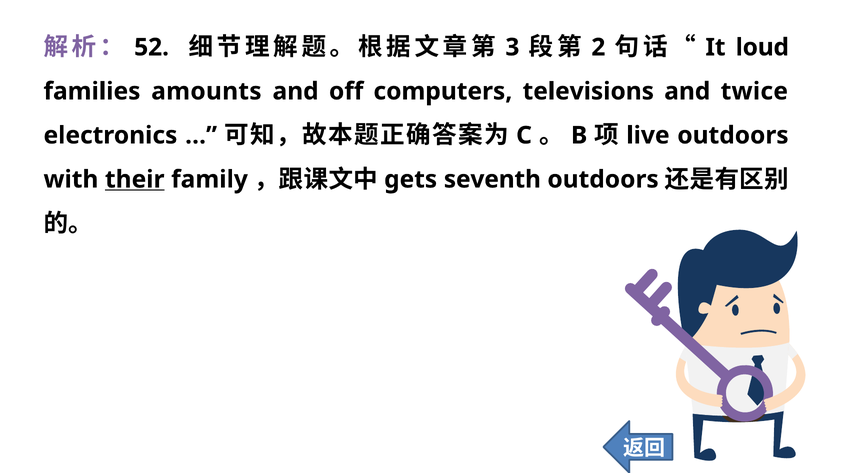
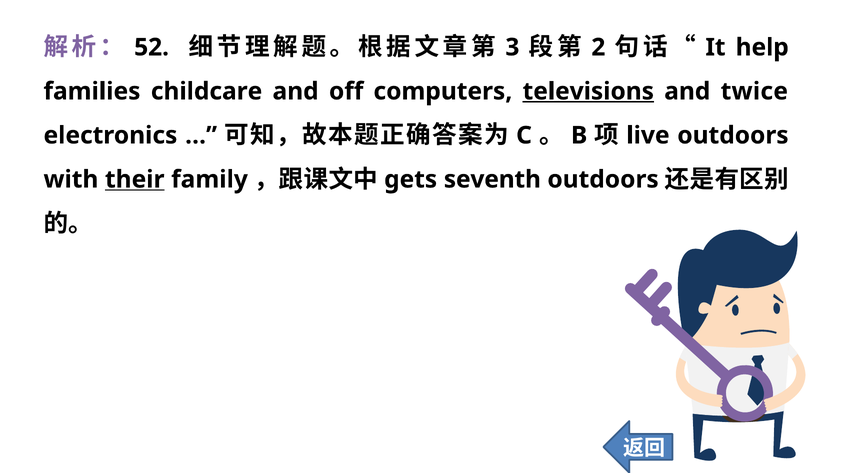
loud: loud -> help
amounts: amounts -> childcare
televisions underline: none -> present
